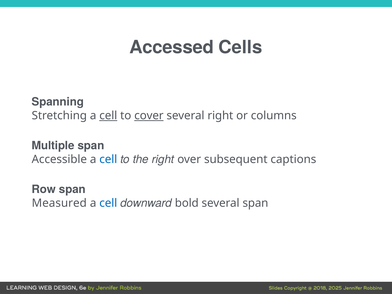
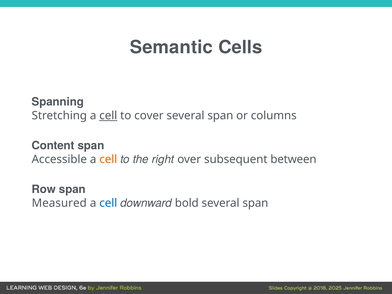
Accessed: Accessed -> Semantic
cover underline: present -> none
right at (220, 116): right -> span
Multiple: Multiple -> Content
cell at (108, 159) colour: blue -> orange
captions: captions -> between
